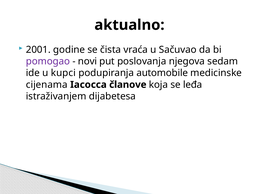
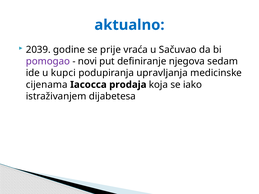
aktualno colour: black -> blue
2001: 2001 -> 2039
čista: čista -> prije
poslovanja: poslovanja -> definiranje
automobile: automobile -> upravljanja
članove: članove -> prodaja
leđa: leđa -> iako
